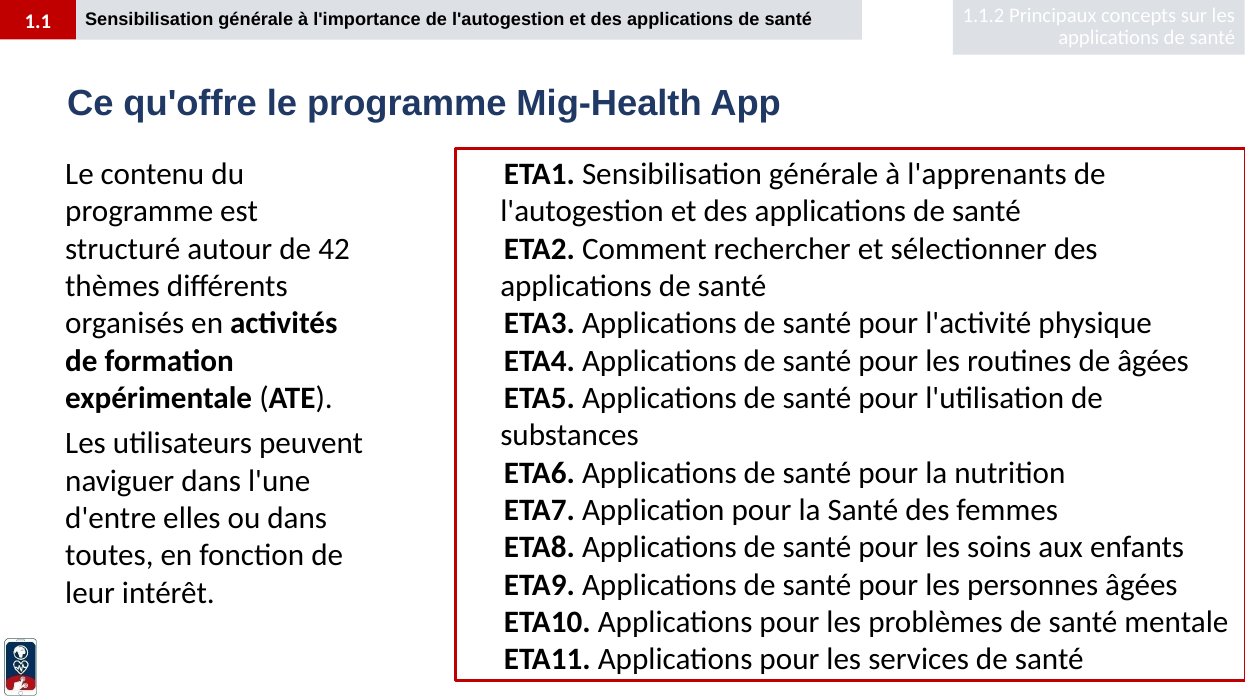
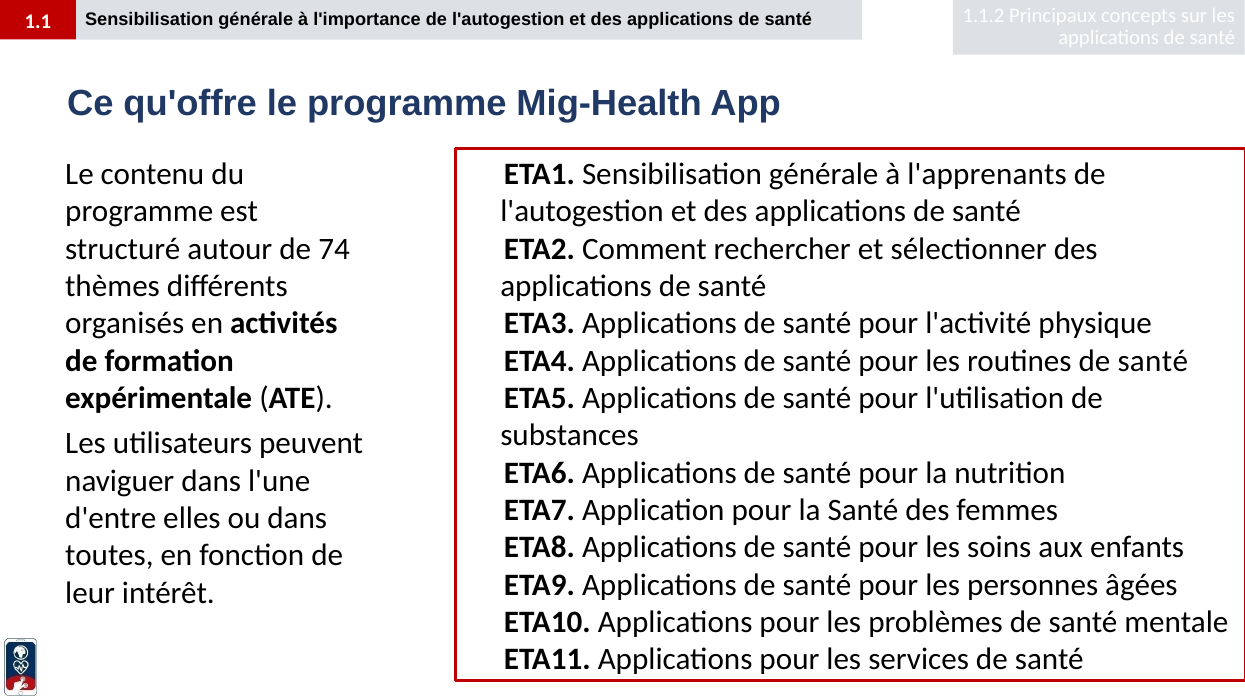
42: 42 -> 74
routines de âgées: âgées -> santé
